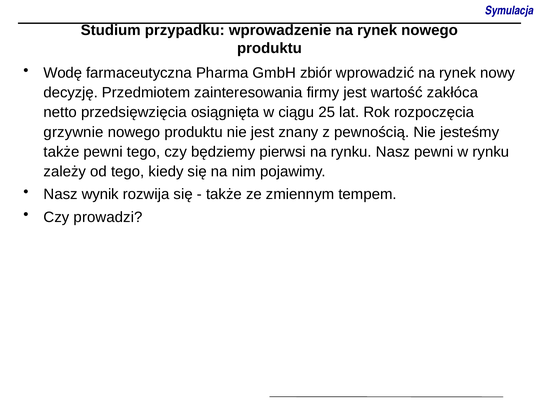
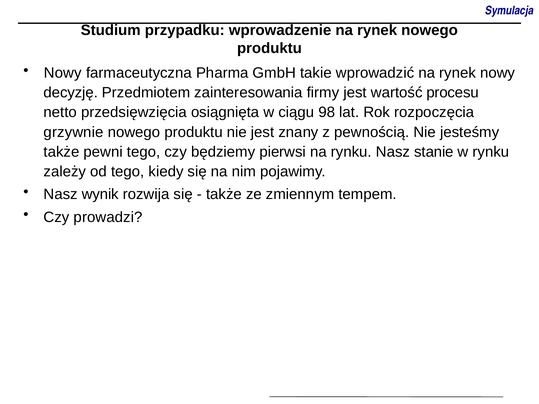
Wodę at (63, 73): Wodę -> Nowy
zbiór: zbiór -> takie
zakłóca: zakłóca -> procesu
25: 25 -> 98
Nasz pewni: pewni -> stanie
